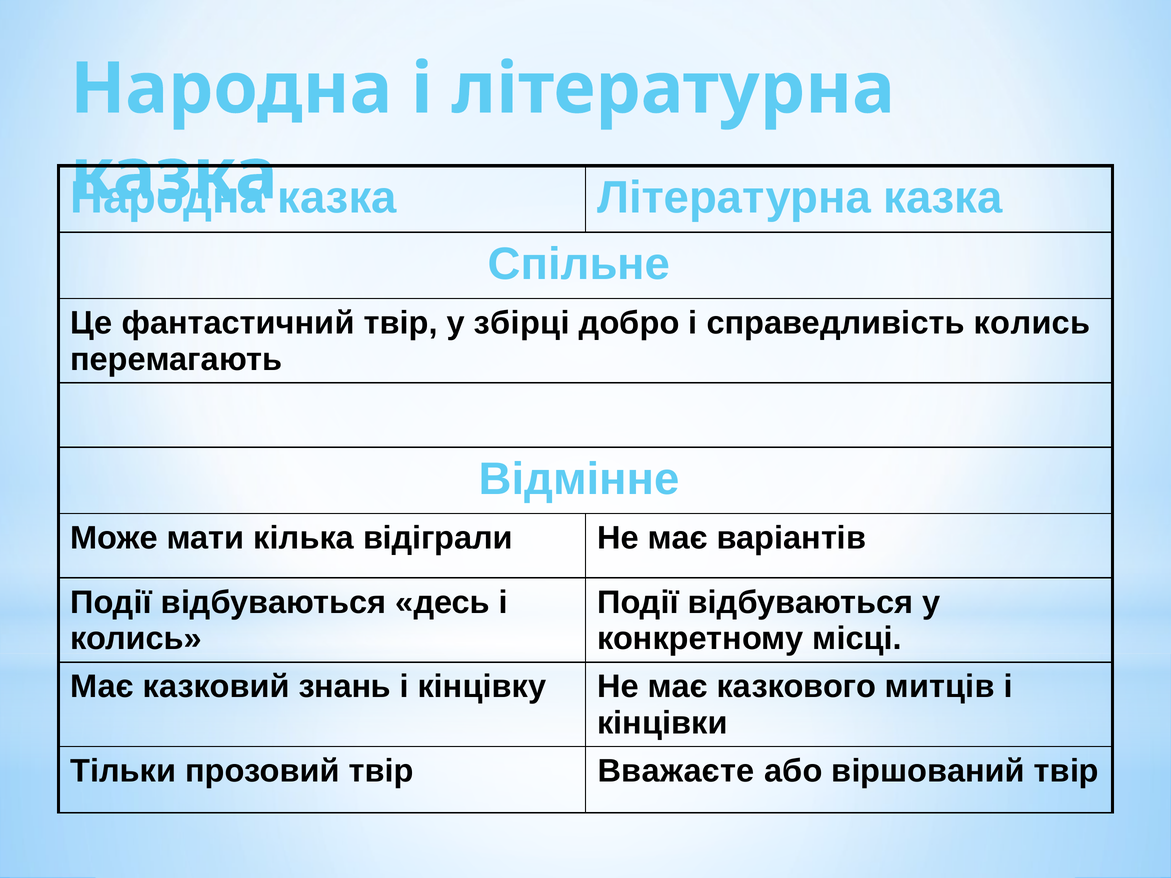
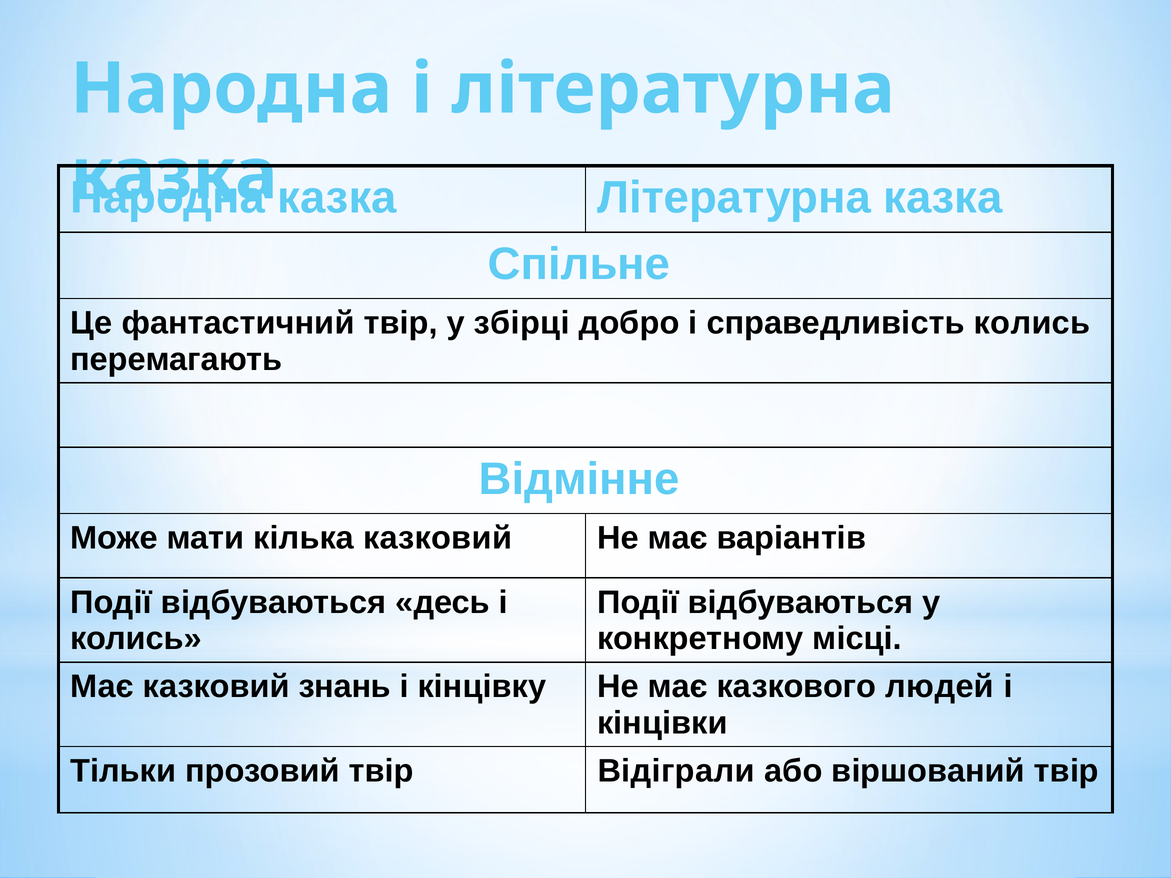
кілька відіграли: відіграли -> казковий
митців: митців -> людей
Вважаєте: Вважаєте -> Відіграли
